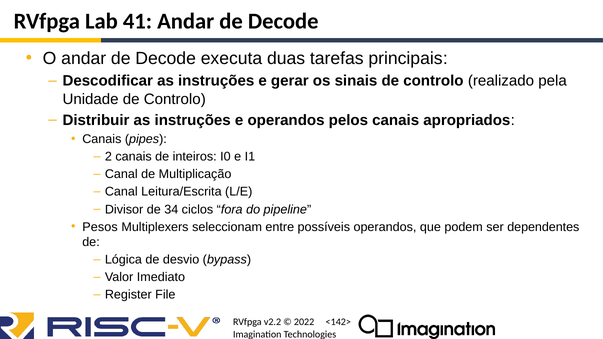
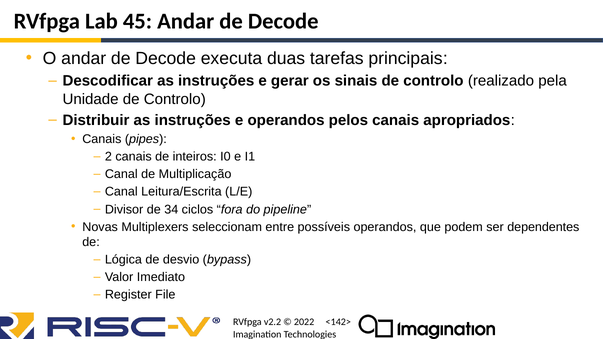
41: 41 -> 45
Pesos: Pesos -> Novas
